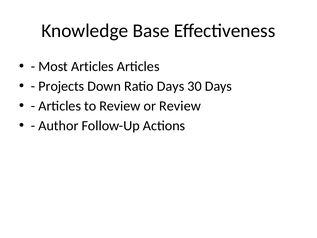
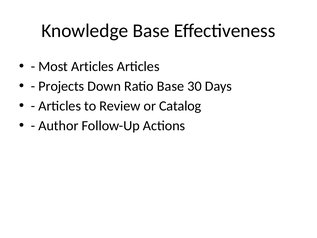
Ratio Days: Days -> Base
or Review: Review -> Catalog
